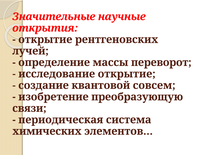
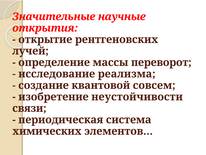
исследование открытие: открытие -> реализма
преобразующую: преобразующую -> неустойчивости
